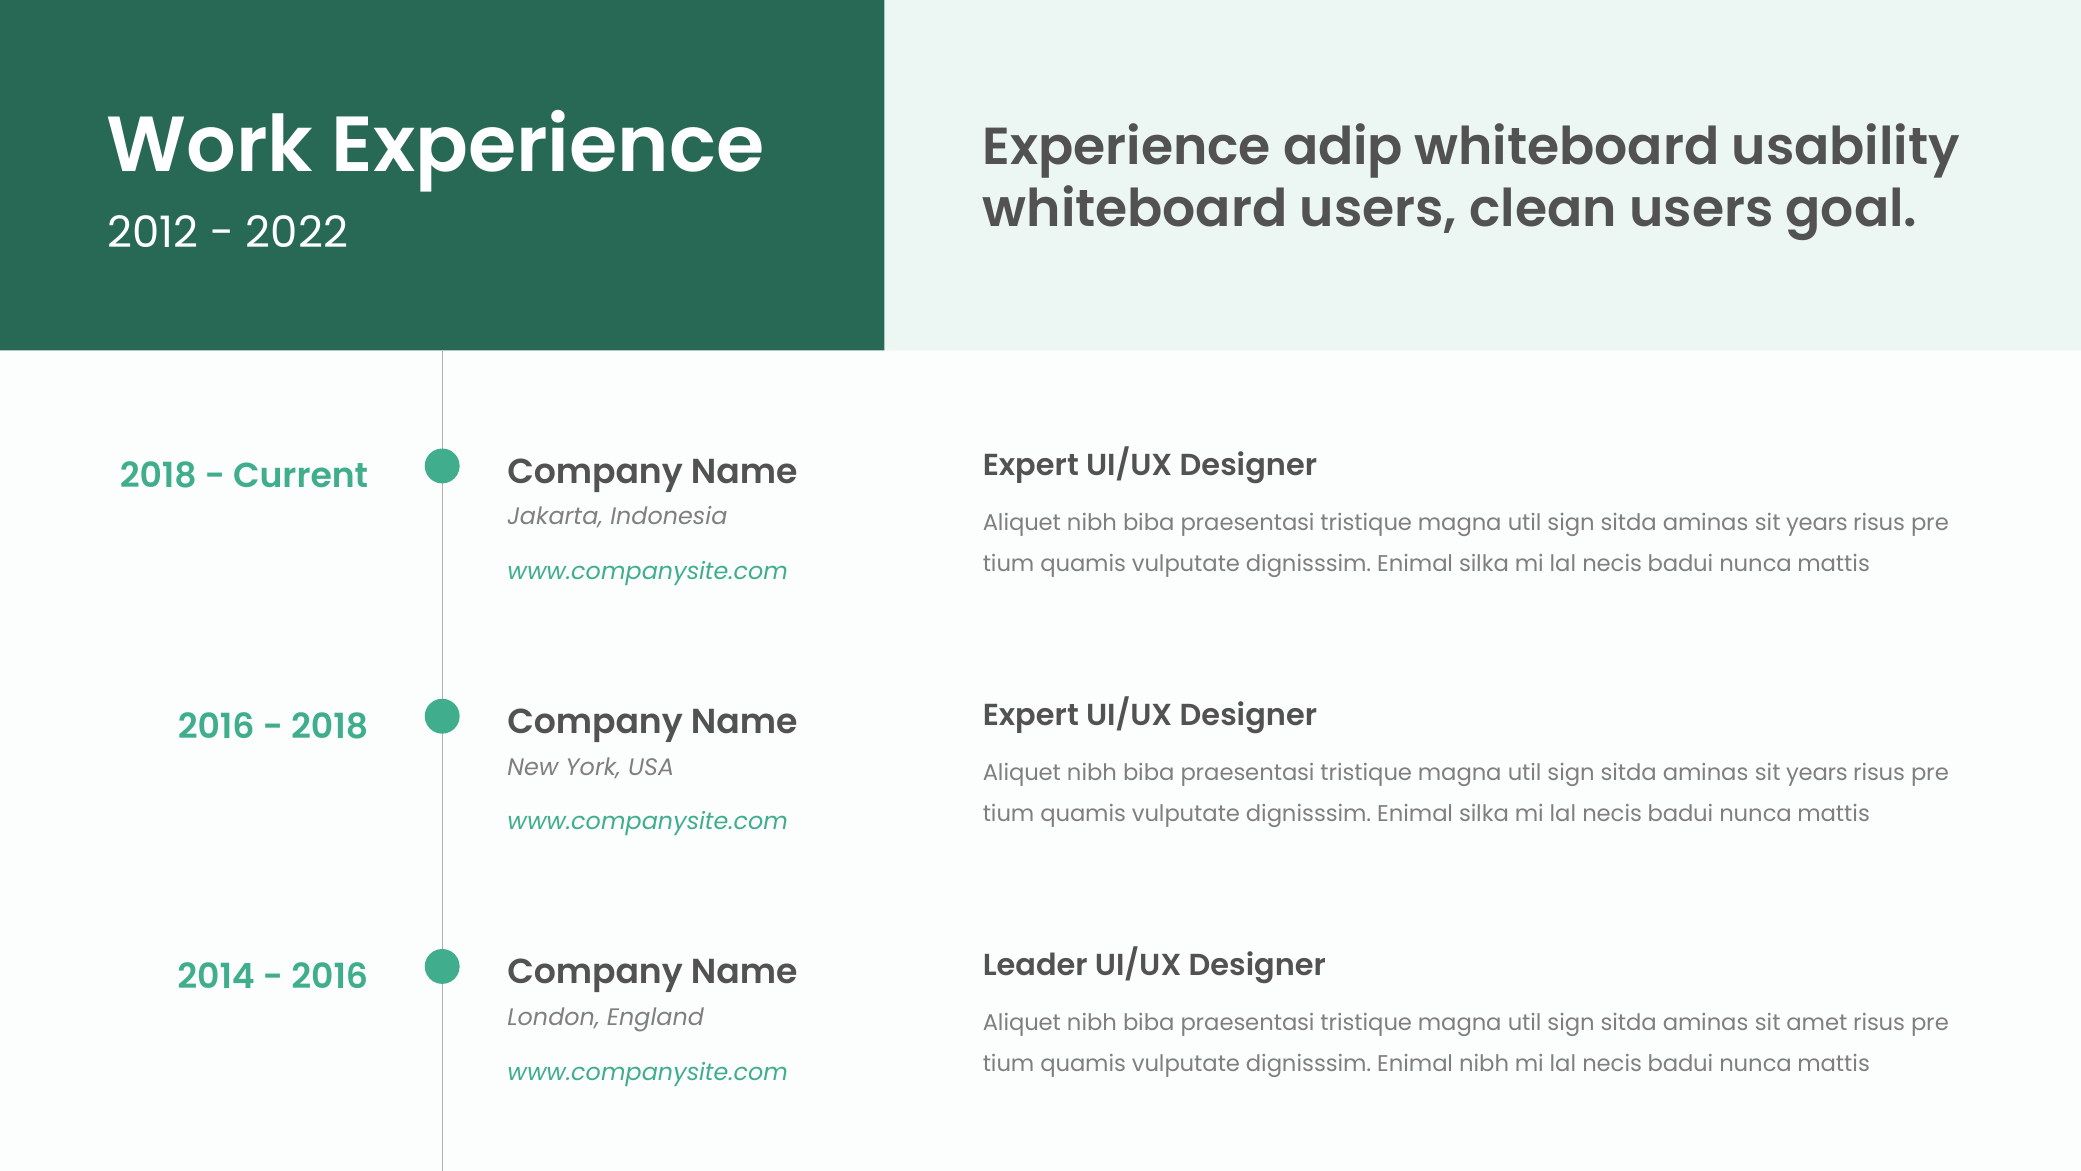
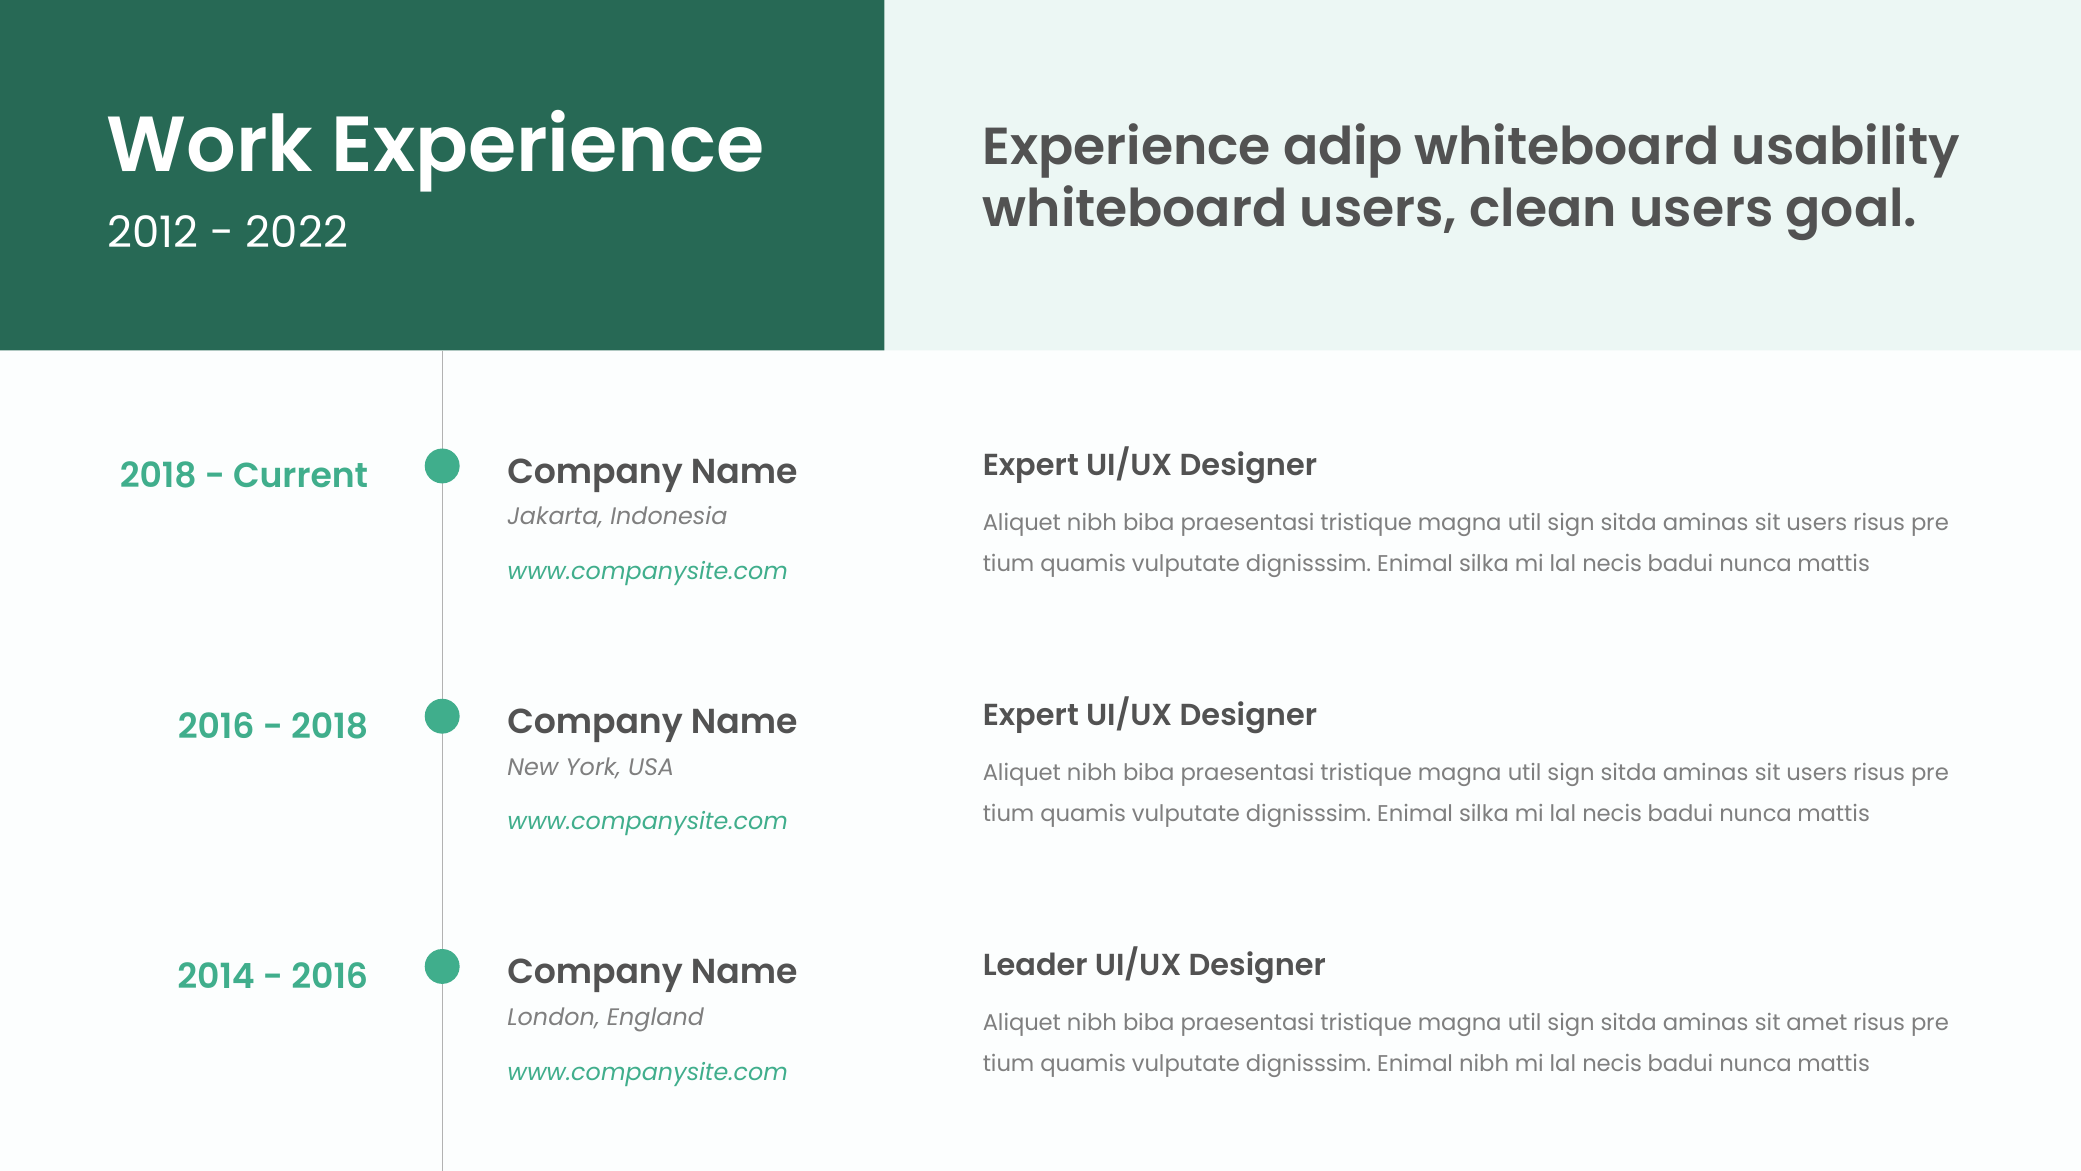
years at (1817, 522): years -> users
years at (1817, 773): years -> users
